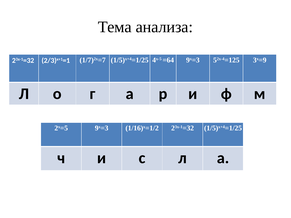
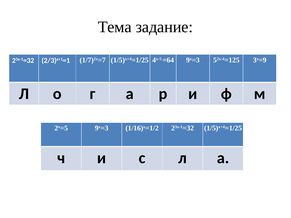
анализа: анализа -> задание
